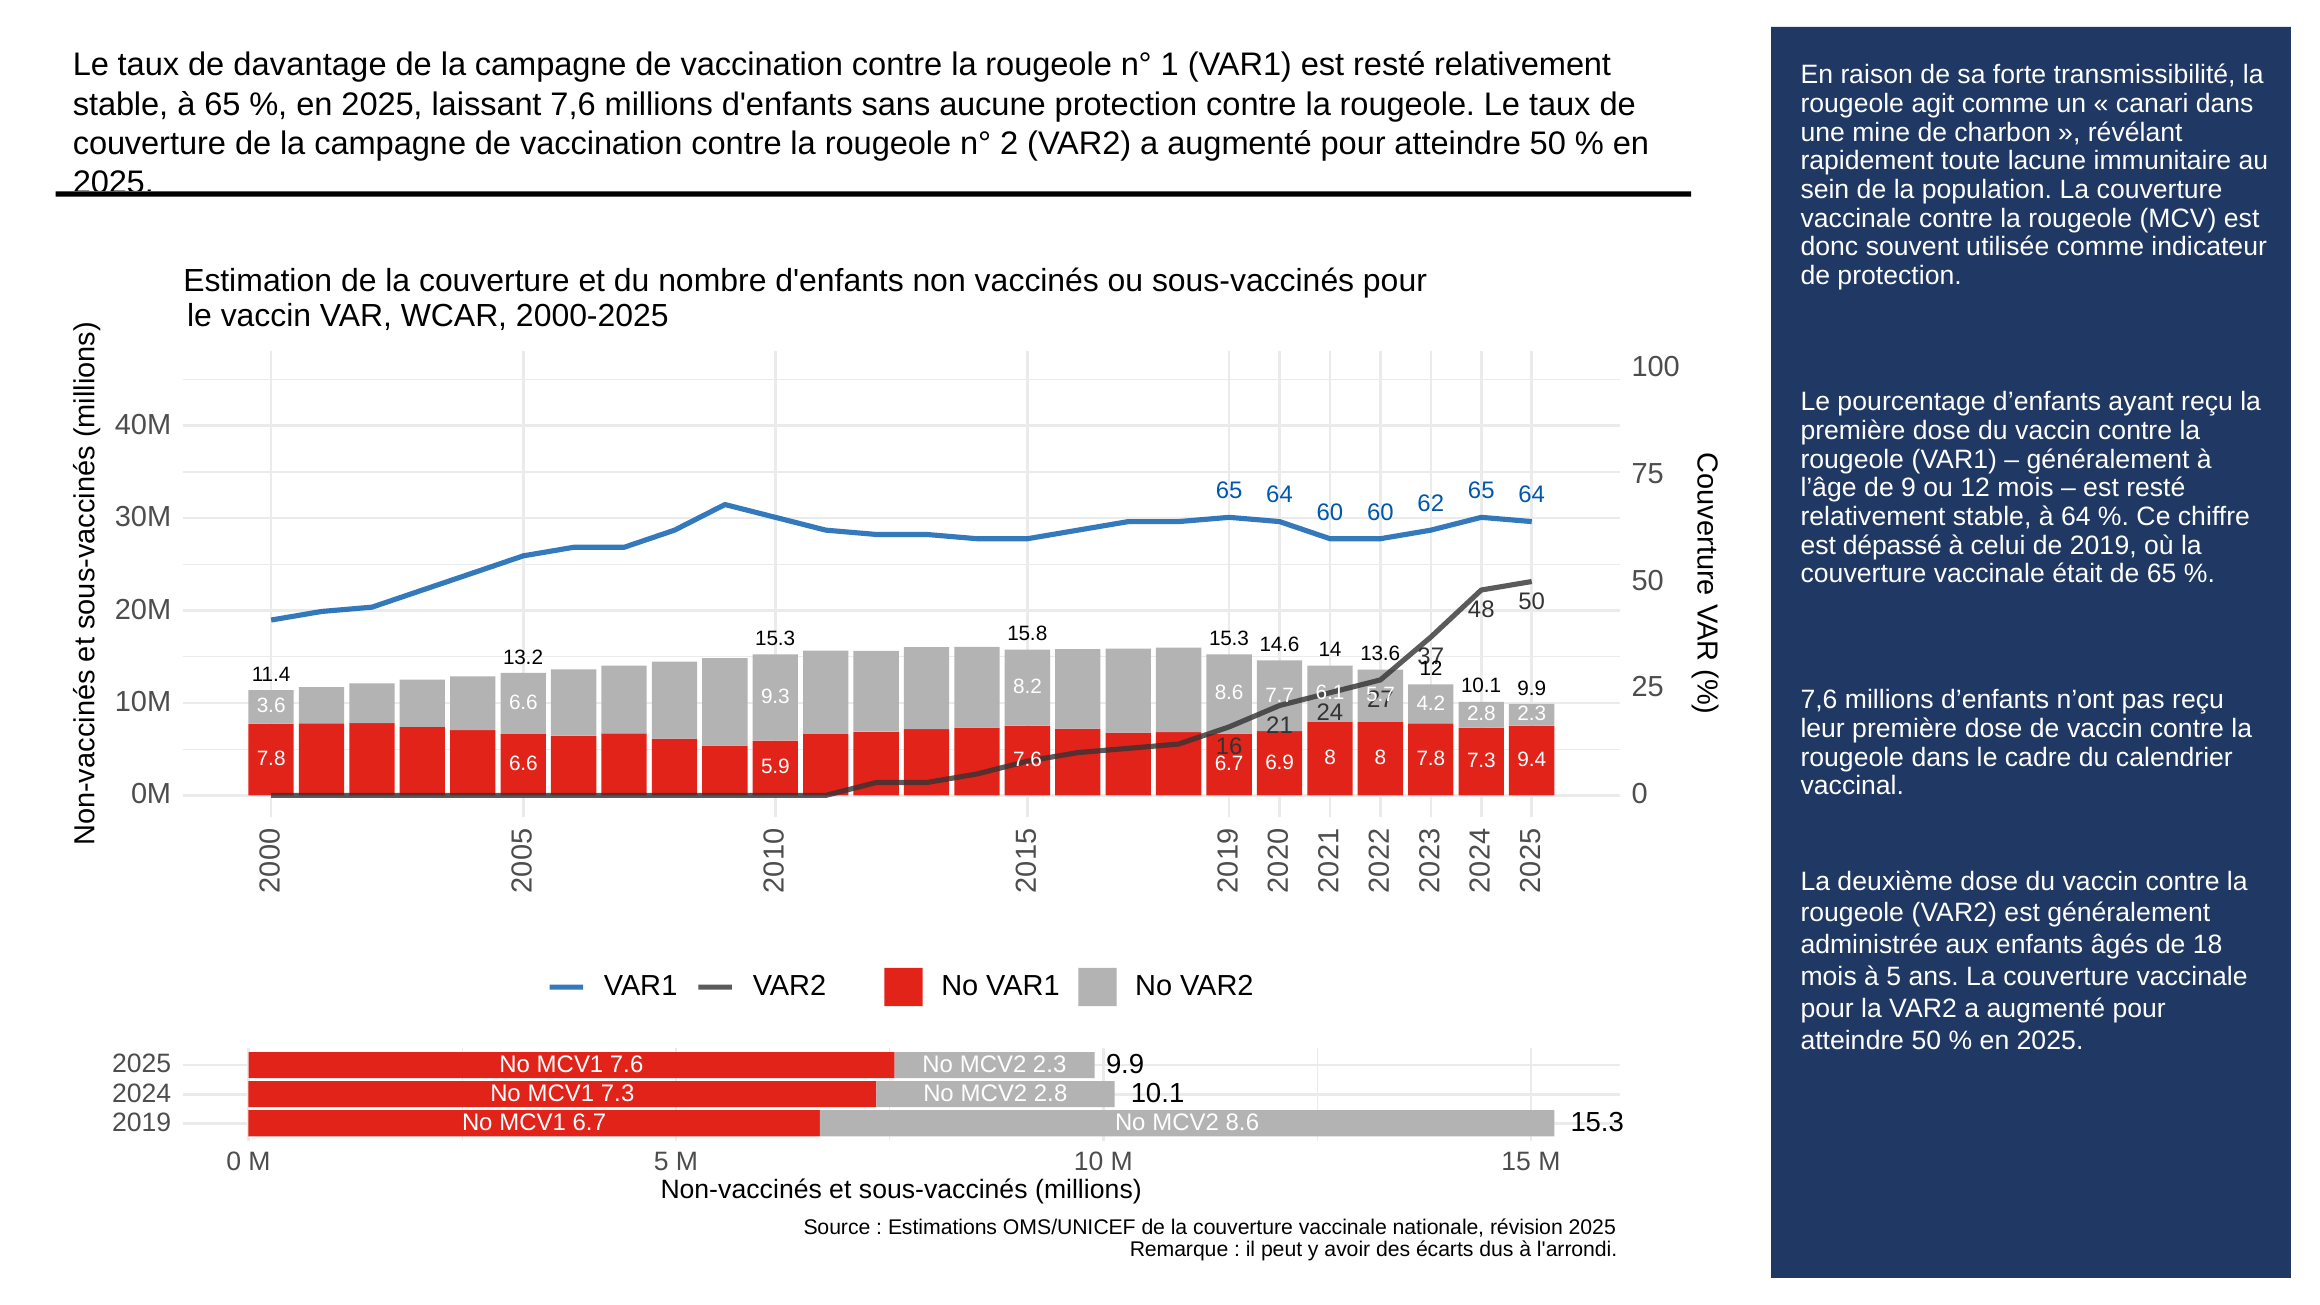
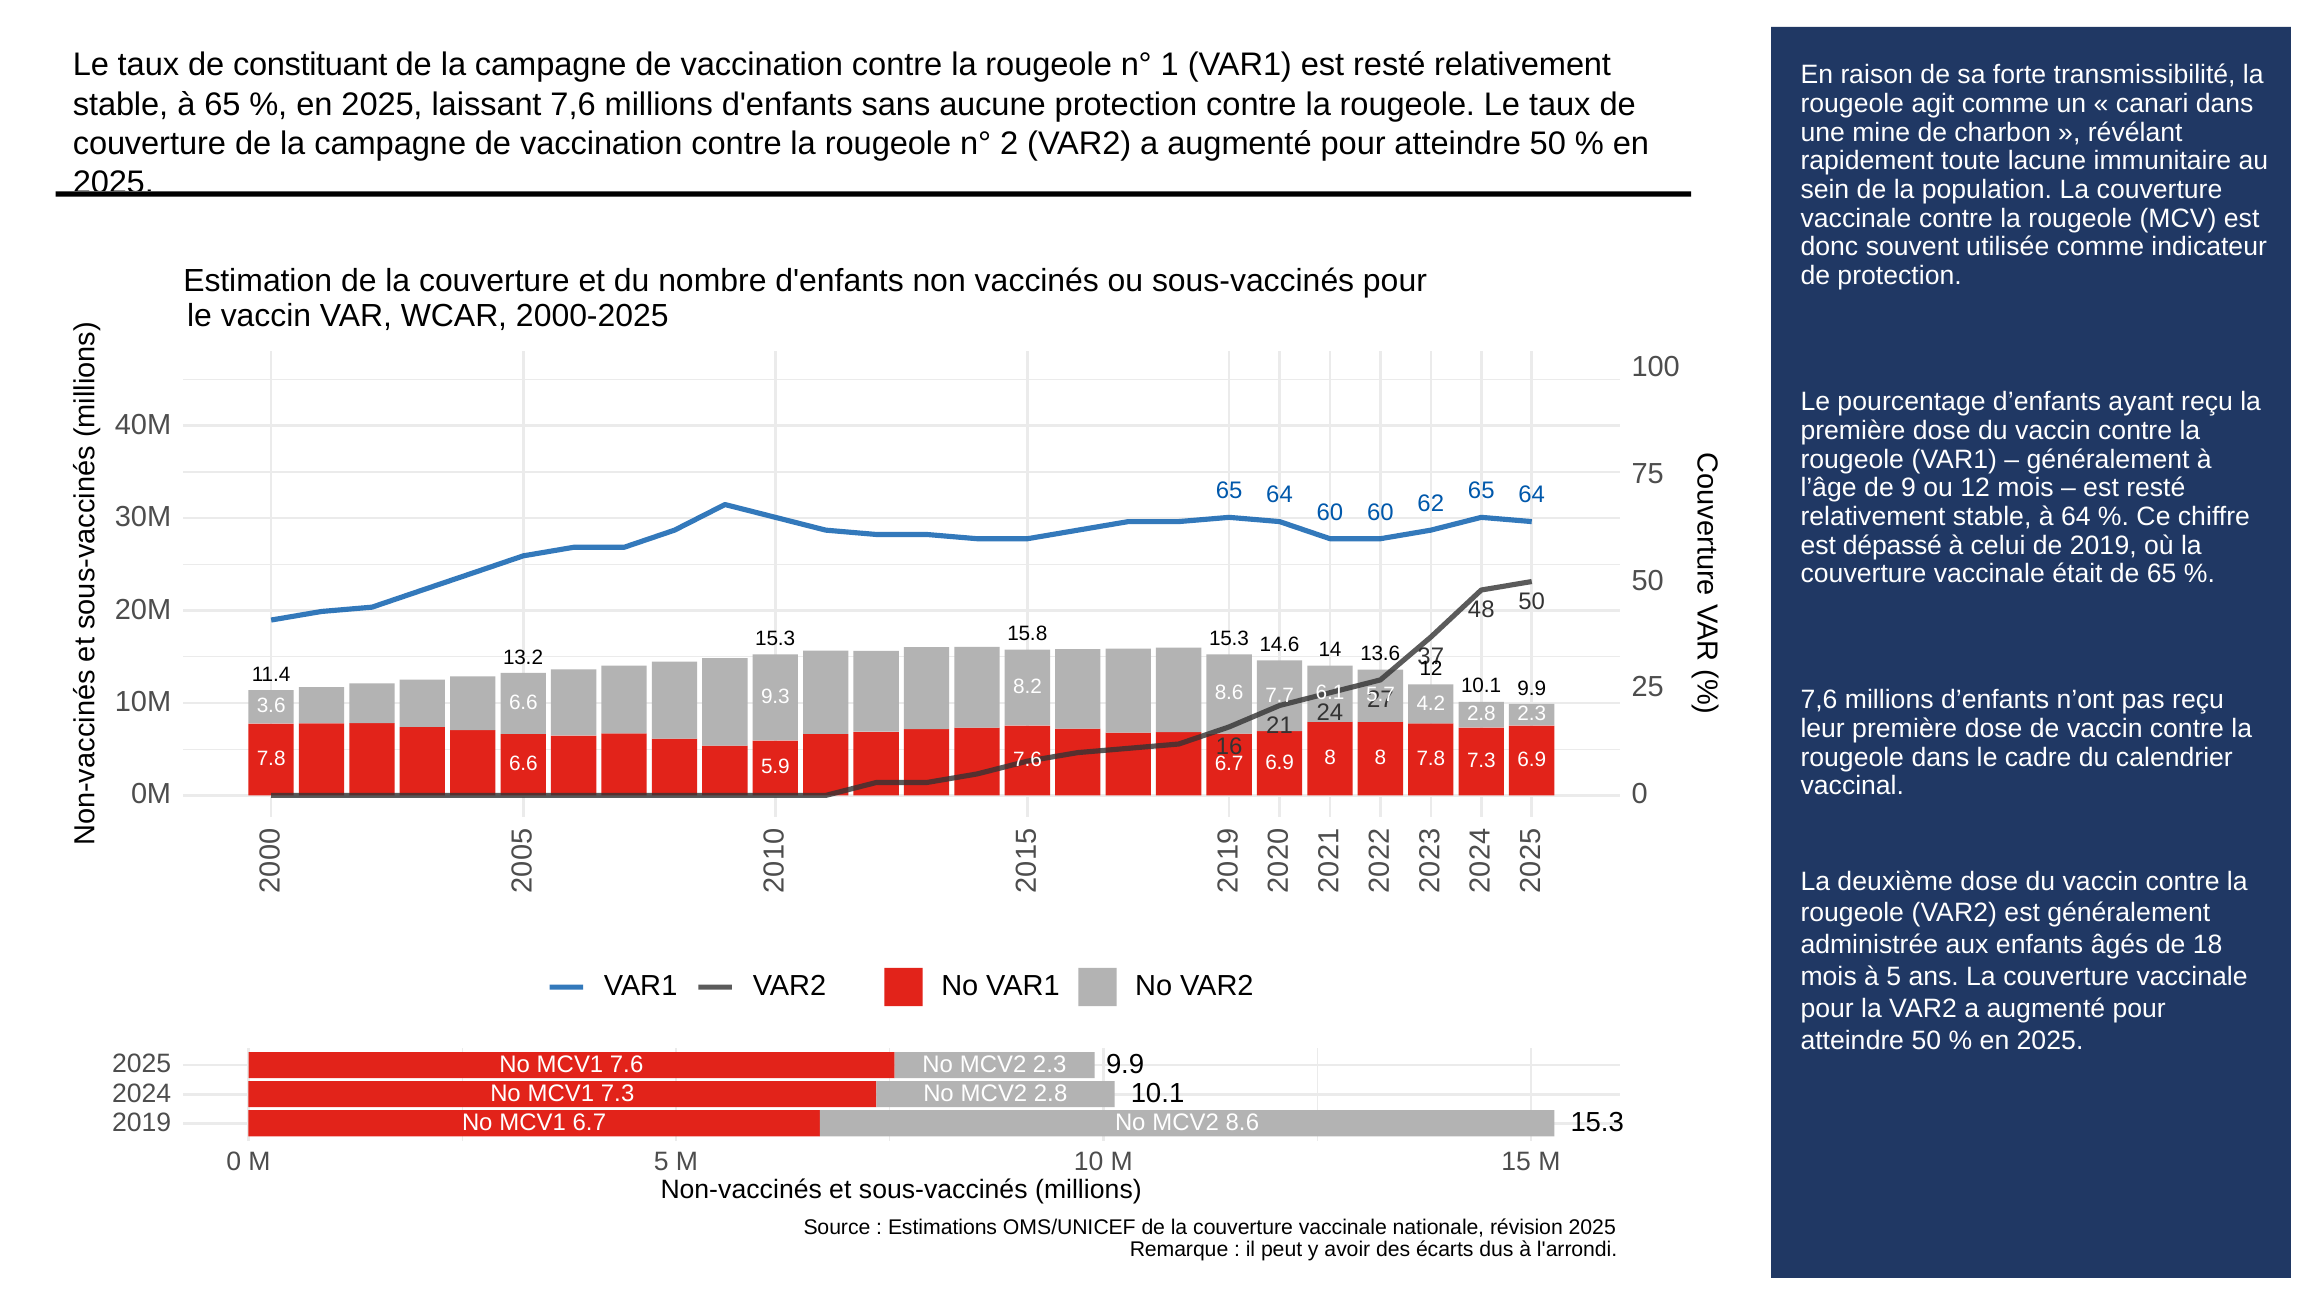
davantage: davantage -> constituant
7.3 9.4: 9.4 -> 6.9
